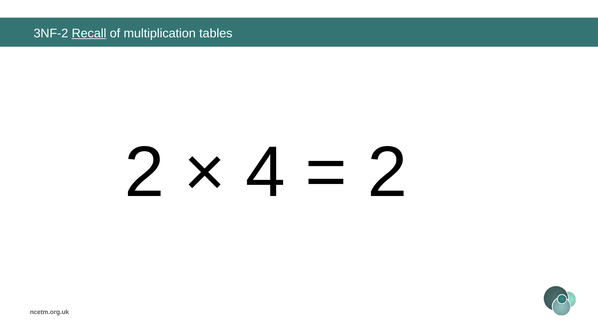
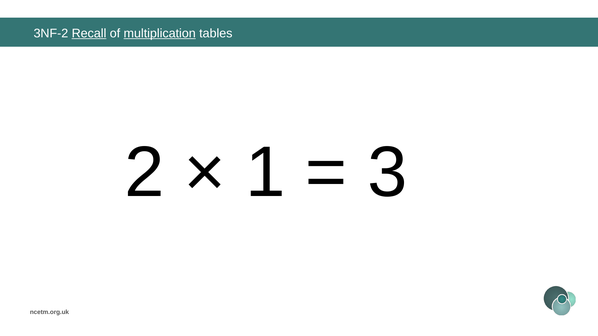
multiplication underline: none -> present
4: 4 -> 1
2 at (387, 173): 2 -> 3
